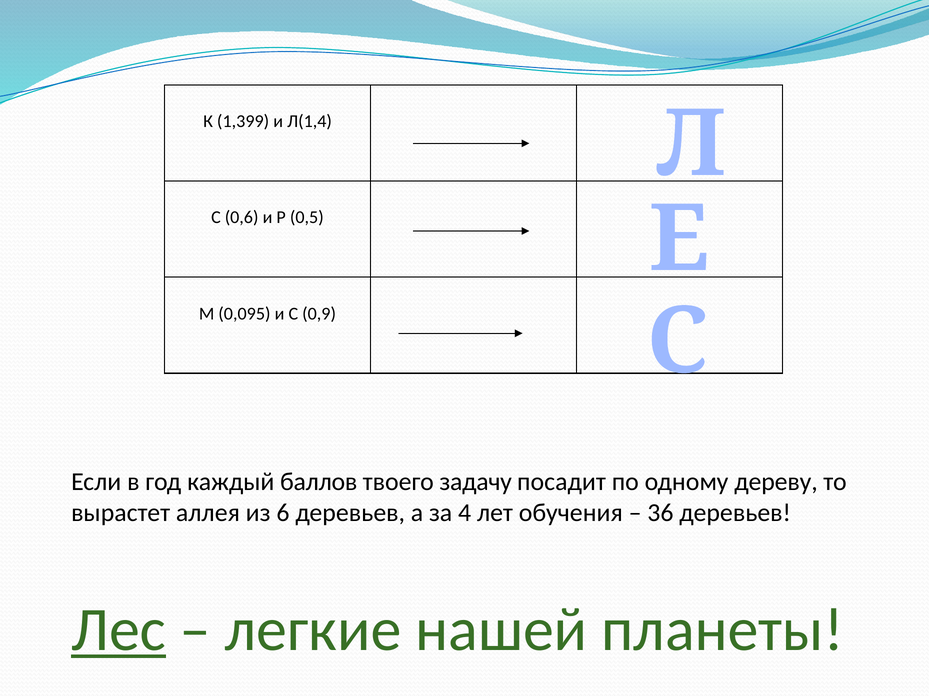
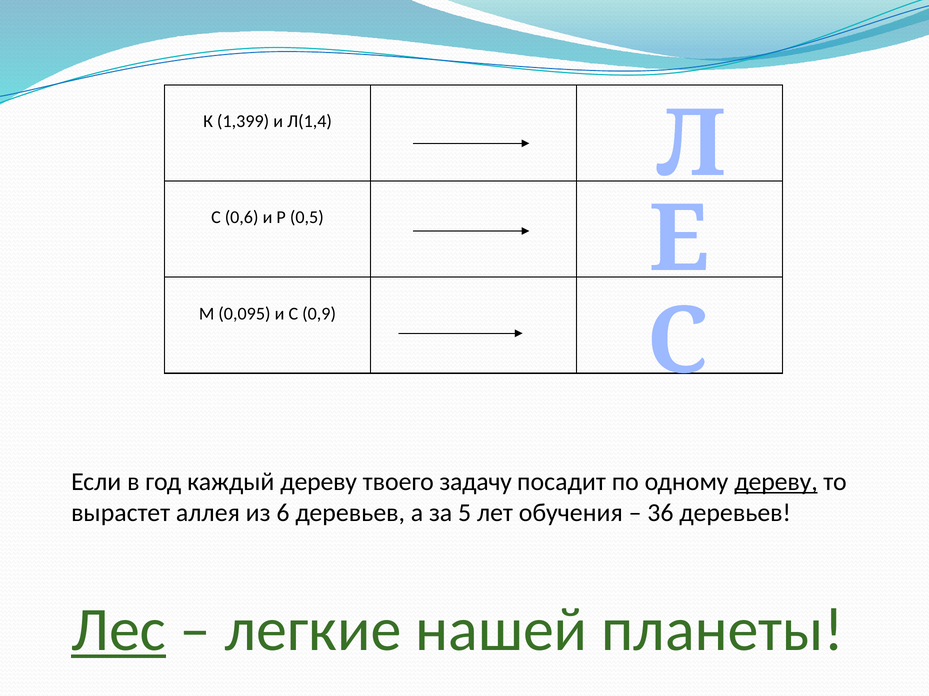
каждый баллов: баллов -> дереву
дереву at (776, 482) underline: none -> present
4: 4 -> 5
